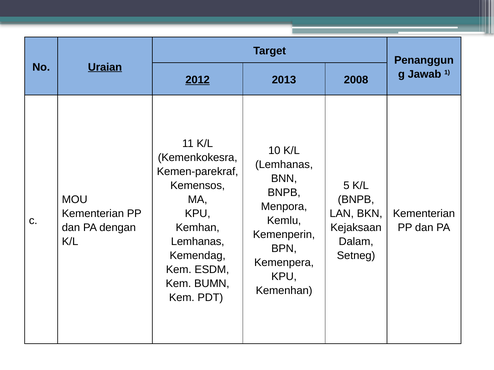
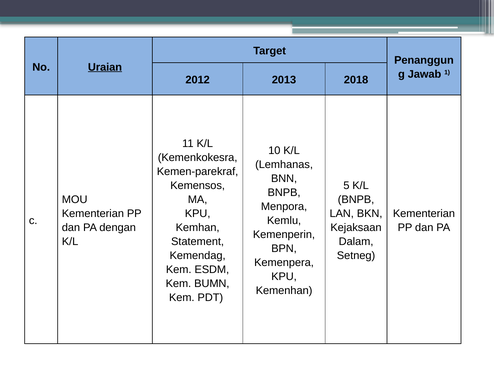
2012 underline: present -> none
2008: 2008 -> 2018
Lemhanas at (198, 242): Lemhanas -> Statement
